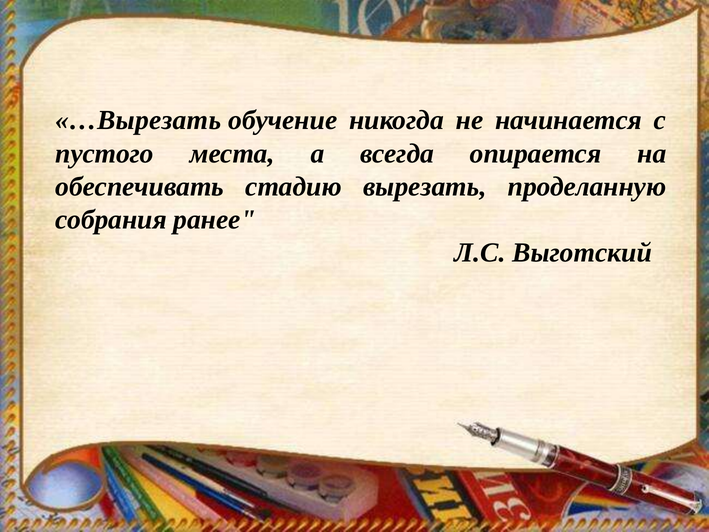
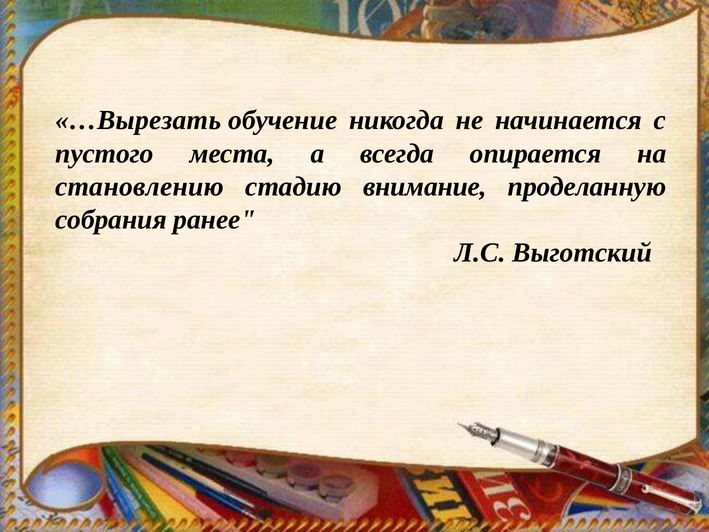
обеспечивать: обеспечивать -> становлению
вырезать: вырезать -> внимание
